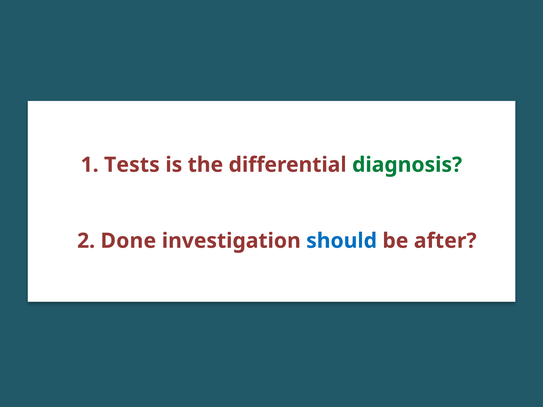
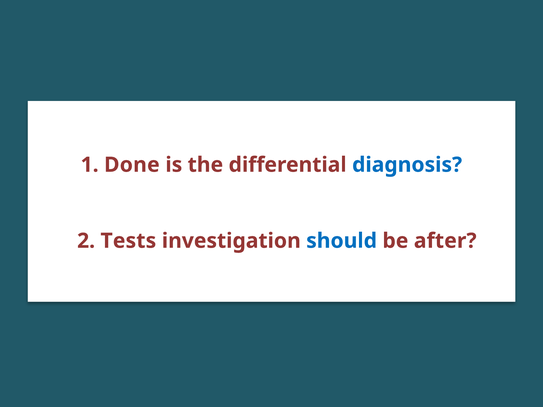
Tests: Tests -> Done
diagnosis colour: green -> blue
Done: Done -> Tests
